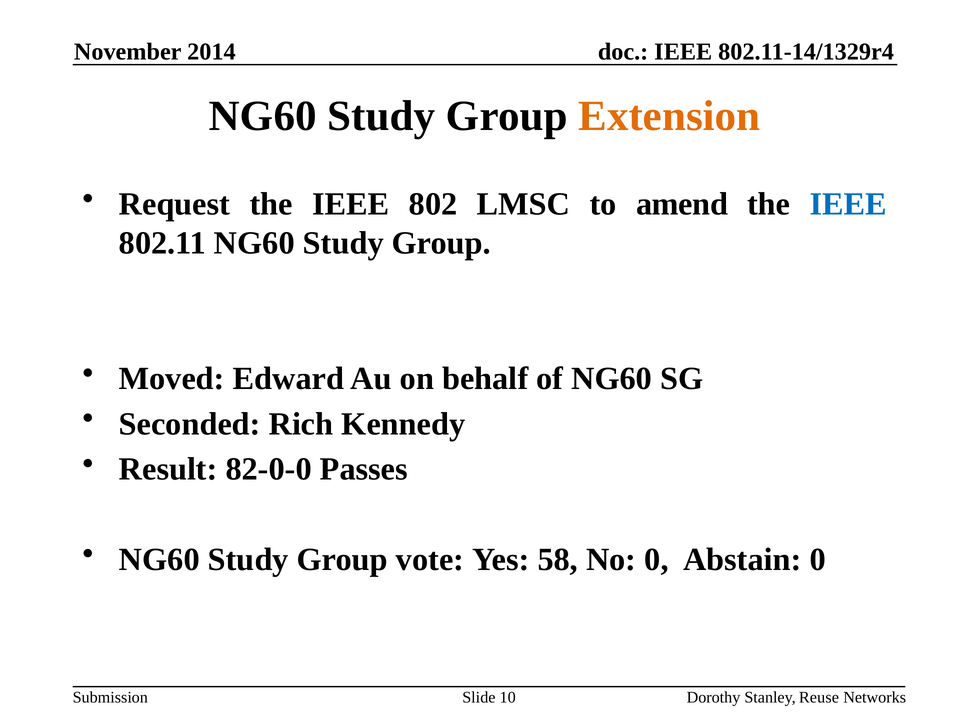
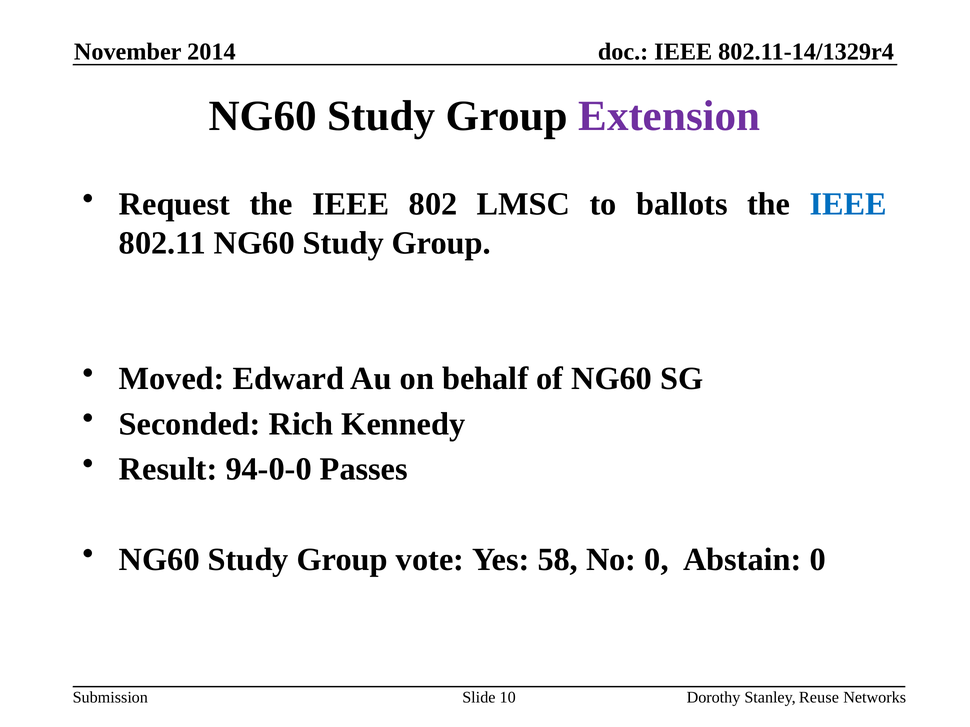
Extension colour: orange -> purple
amend: amend -> ballots
82-0-0: 82-0-0 -> 94-0-0
